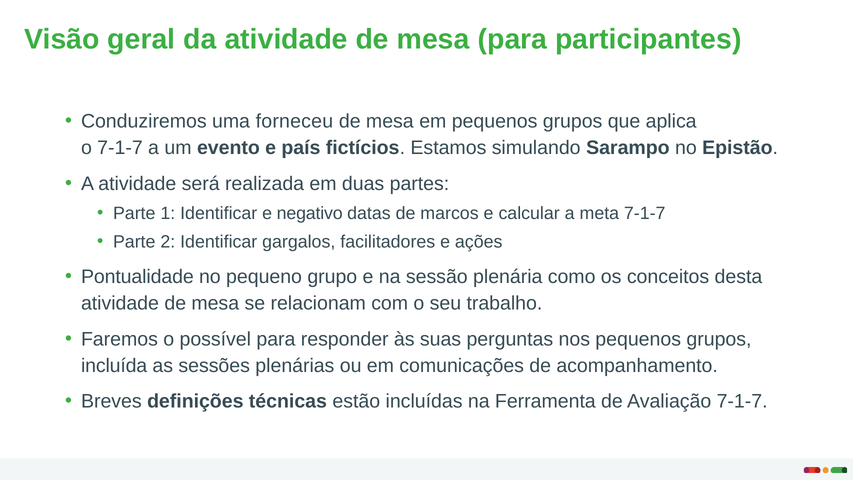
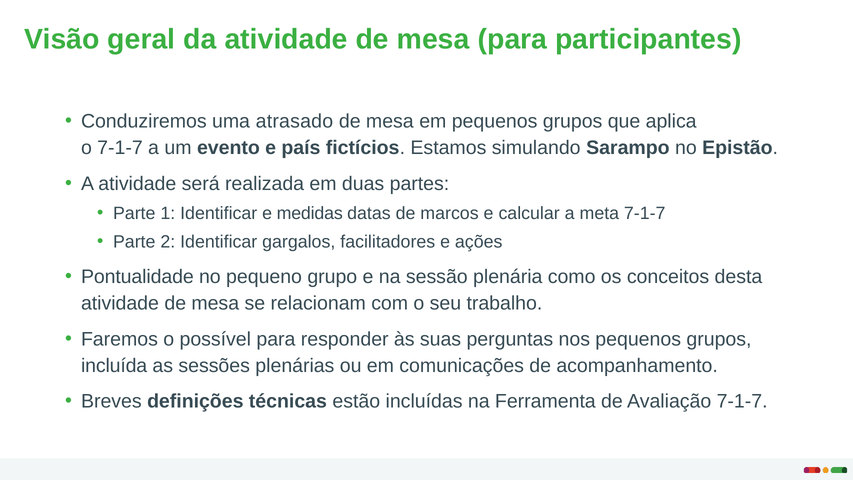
forneceu: forneceu -> atrasado
negativo: negativo -> medidas
